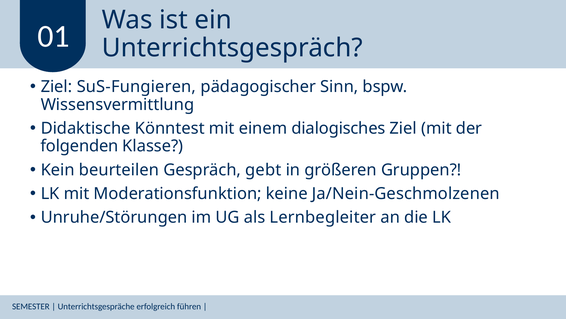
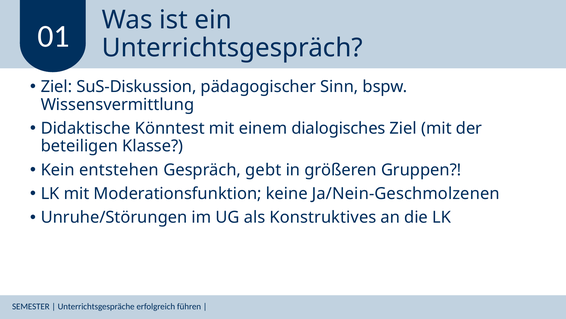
SuS-Fungieren: SuS-Fungieren -> SuS-Diskussion
folgenden: folgenden -> beteiligen
beurteilen: beurteilen -> entstehen
Lernbegleiter: Lernbegleiter -> Konstruktives
